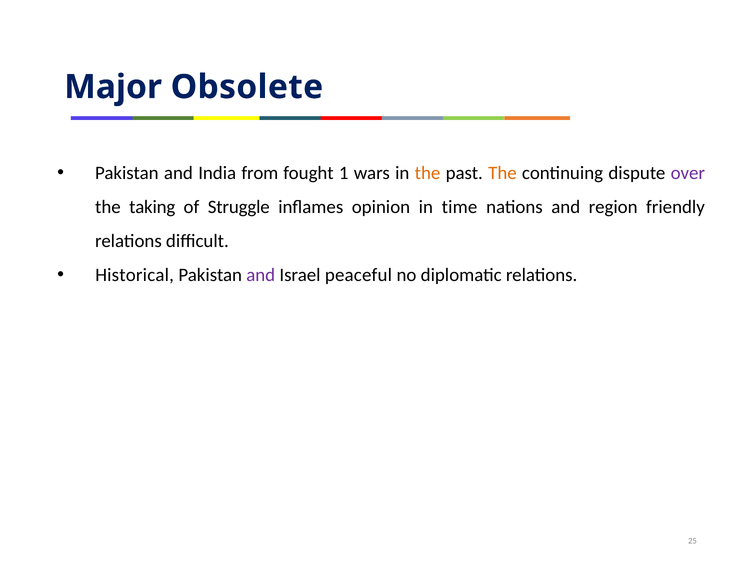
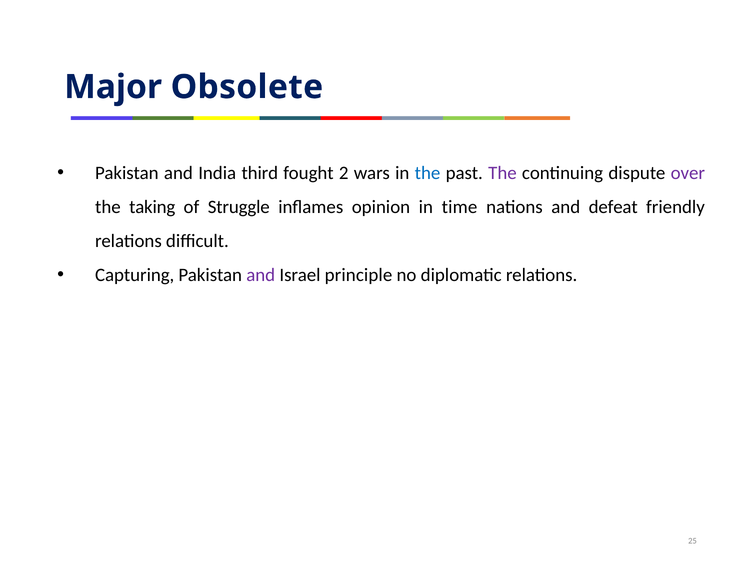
from: from -> third
1: 1 -> 2
the at (428, 173) colour: orange -> blue
The at (502, 173) colour: orange -> purple
region: region -> defeat
Historical: Historical -> Capturing
peaceful: peaceful -> principle
